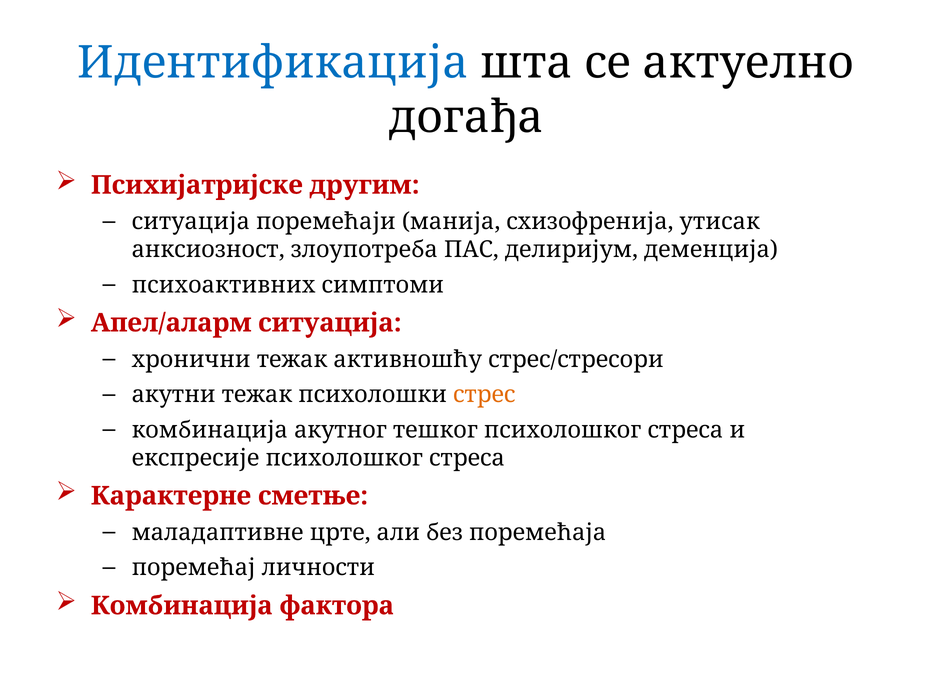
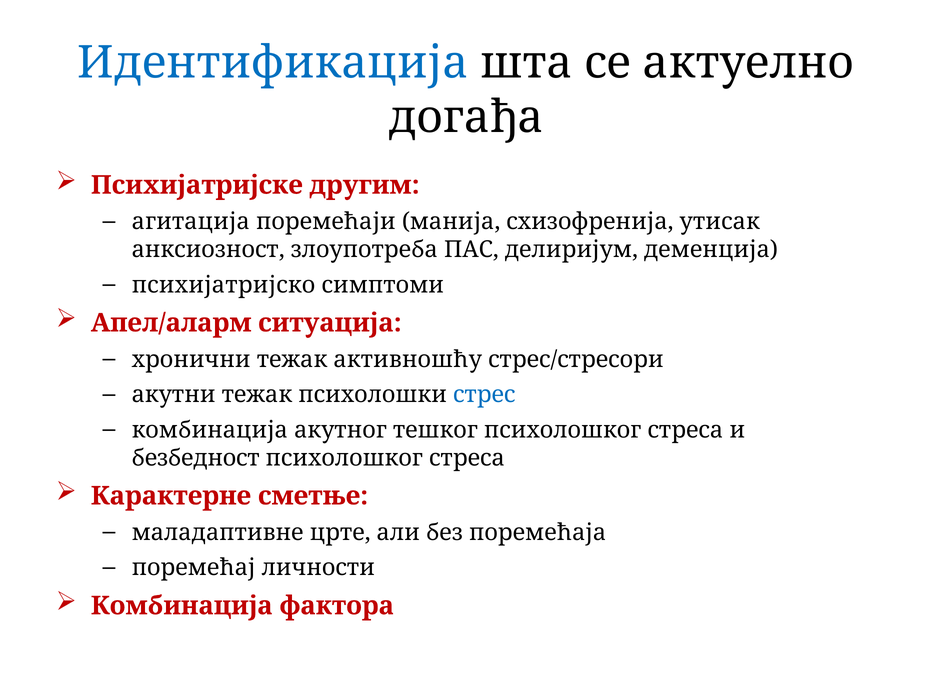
ситуација at (191, 222): ситуација -> агитација
психоактивних: психоактивних -> психијатријско
стрес colour: orange -> blue
експресије: експресије -> безбедност
